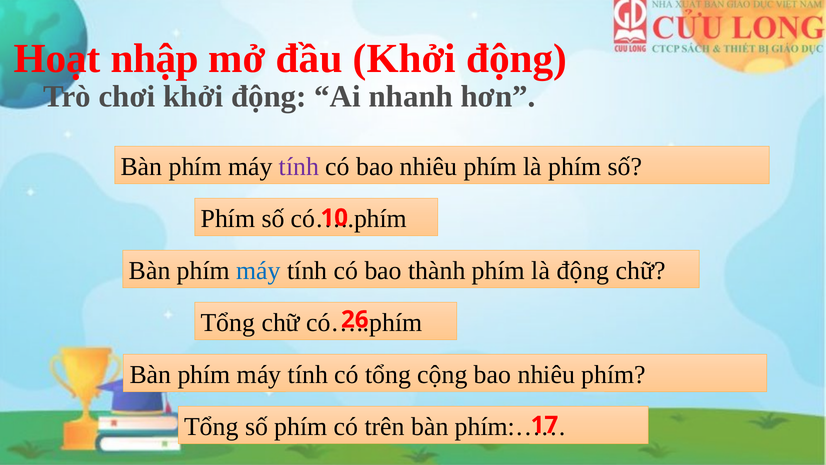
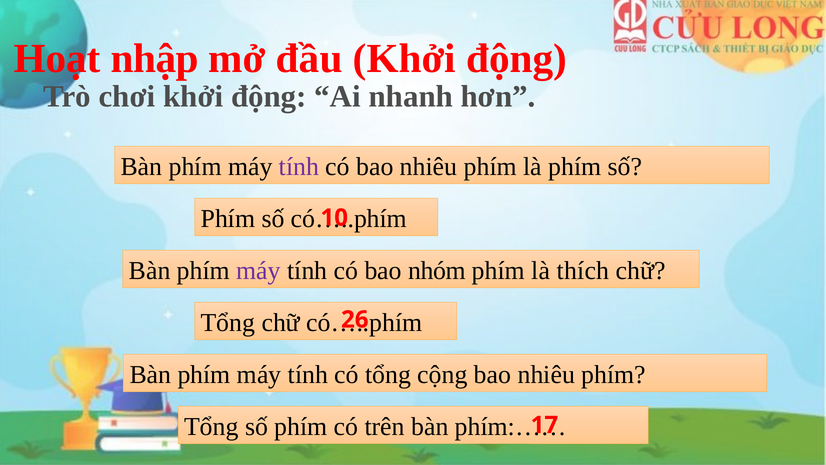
máy at (259, 271) colour: blue -> purple
thành: thành -> nhóm
là động: động -> thích
